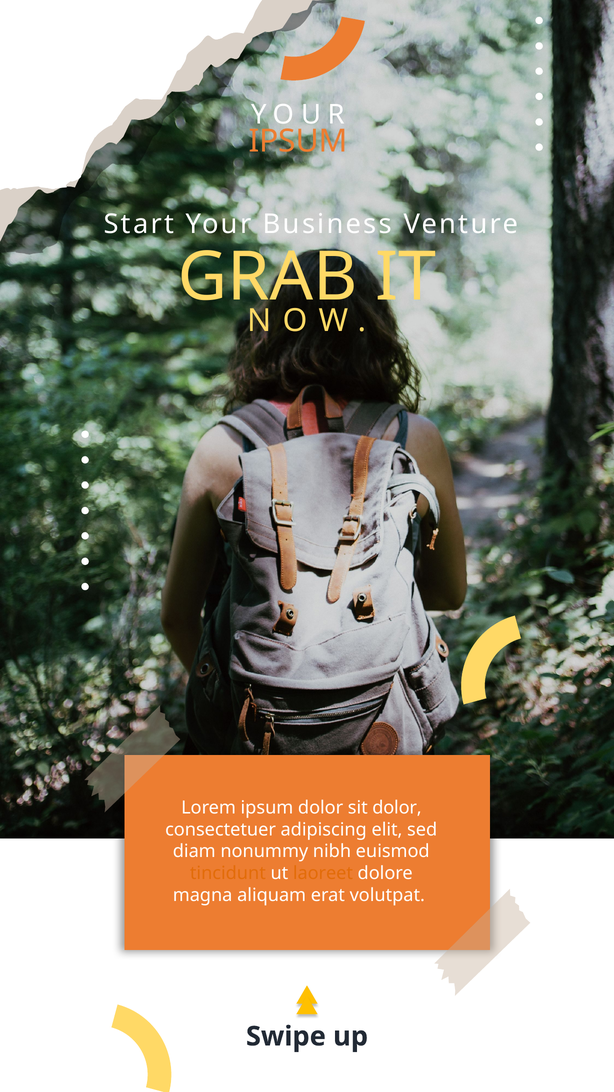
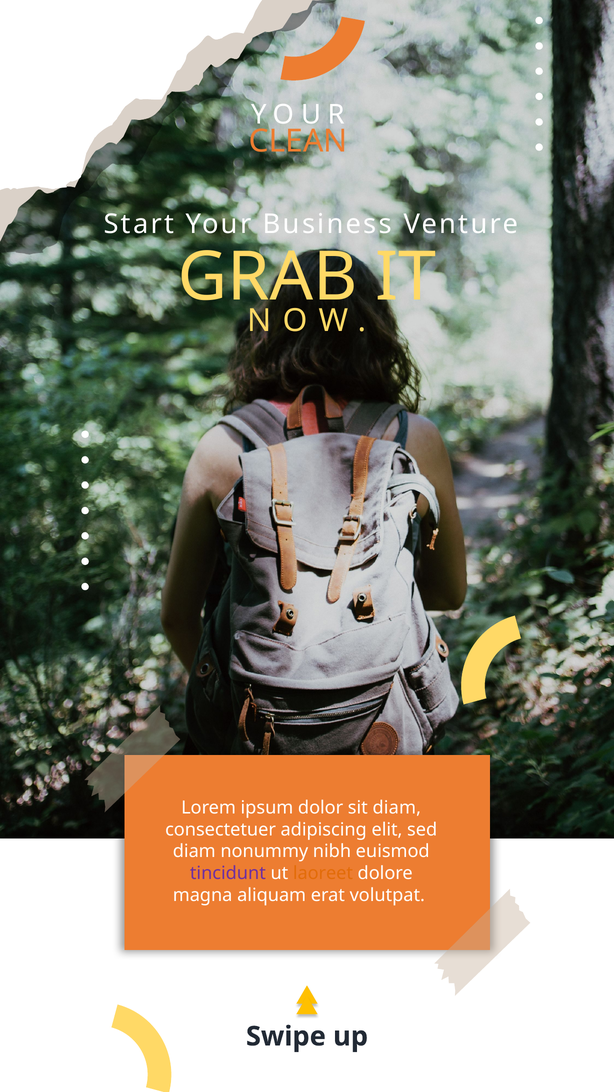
IPSUM at (298, 141): IPSUM -> CLEAN
sit dolor: dolor -> diam
tincidunt colour: orange -> purple
